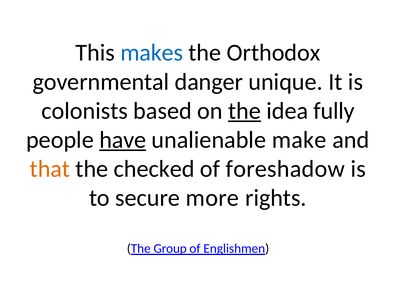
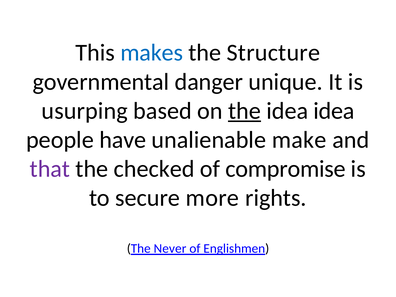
Orthodox: Orthodox -> Structure
colonists: colonists -> usurping
idea fully: fully -> idea
have underline: present -> none
that colour: orange -> purple
foreshadow: foreshadow -> compromise
Group: Group -> Never
